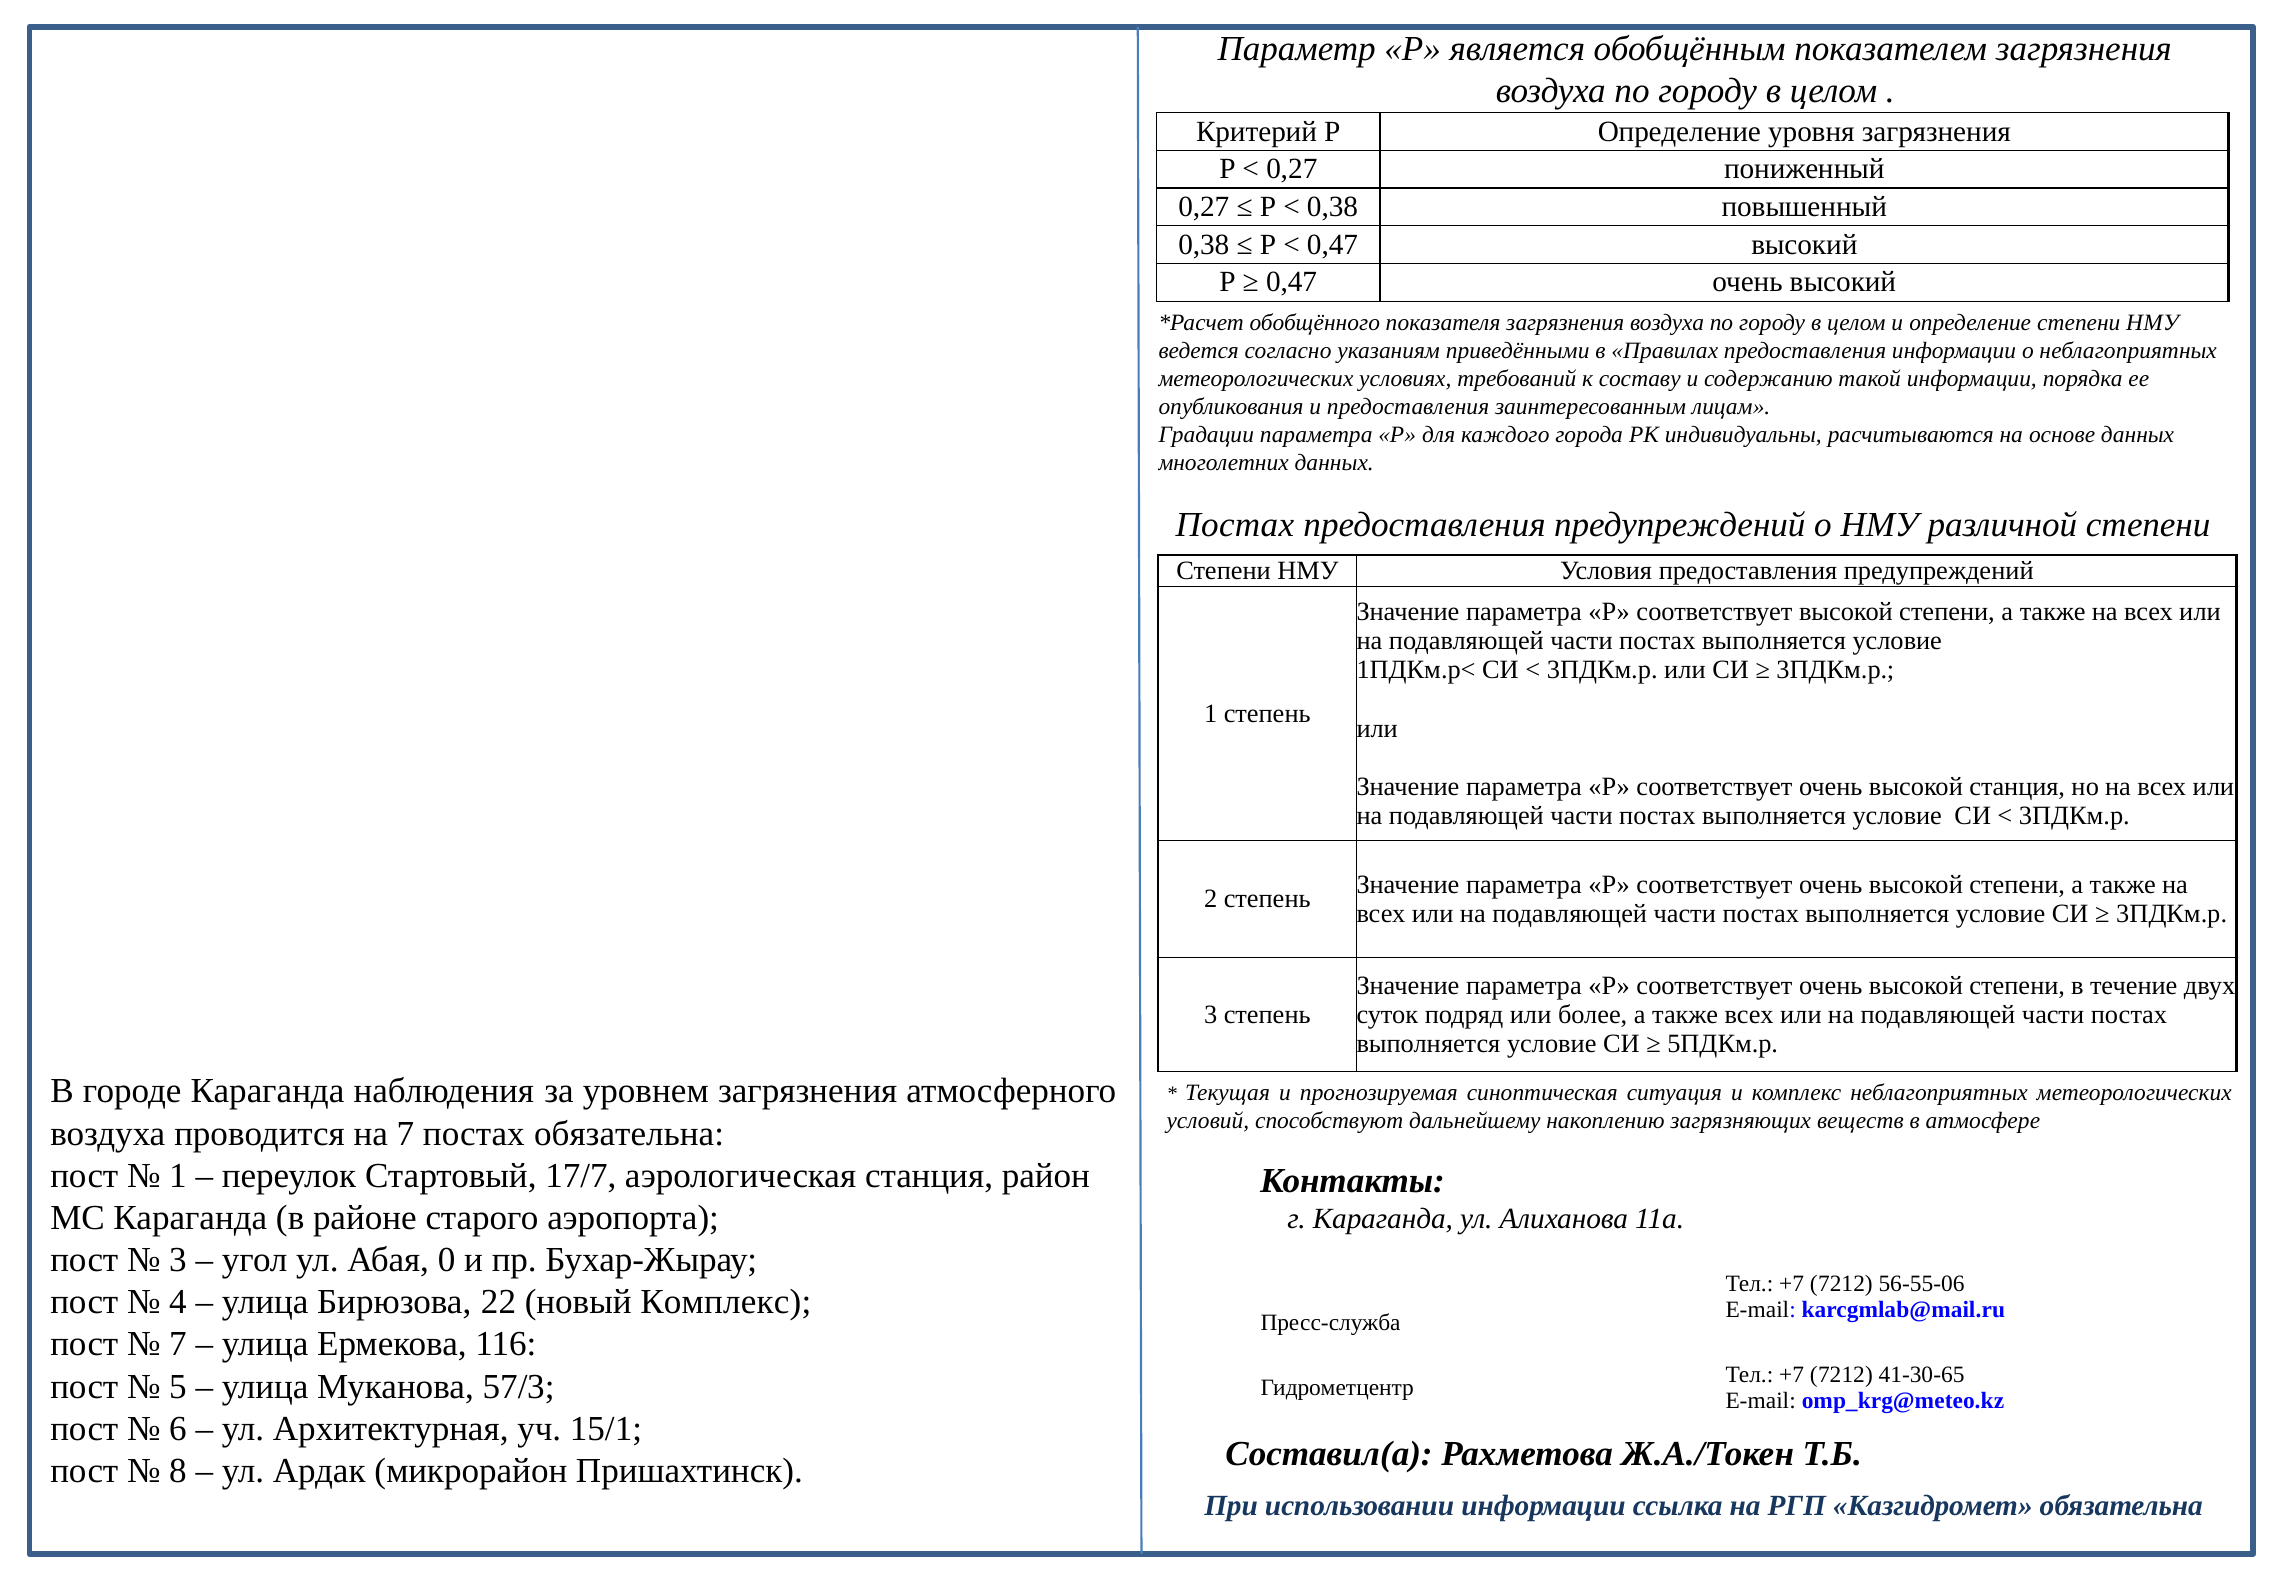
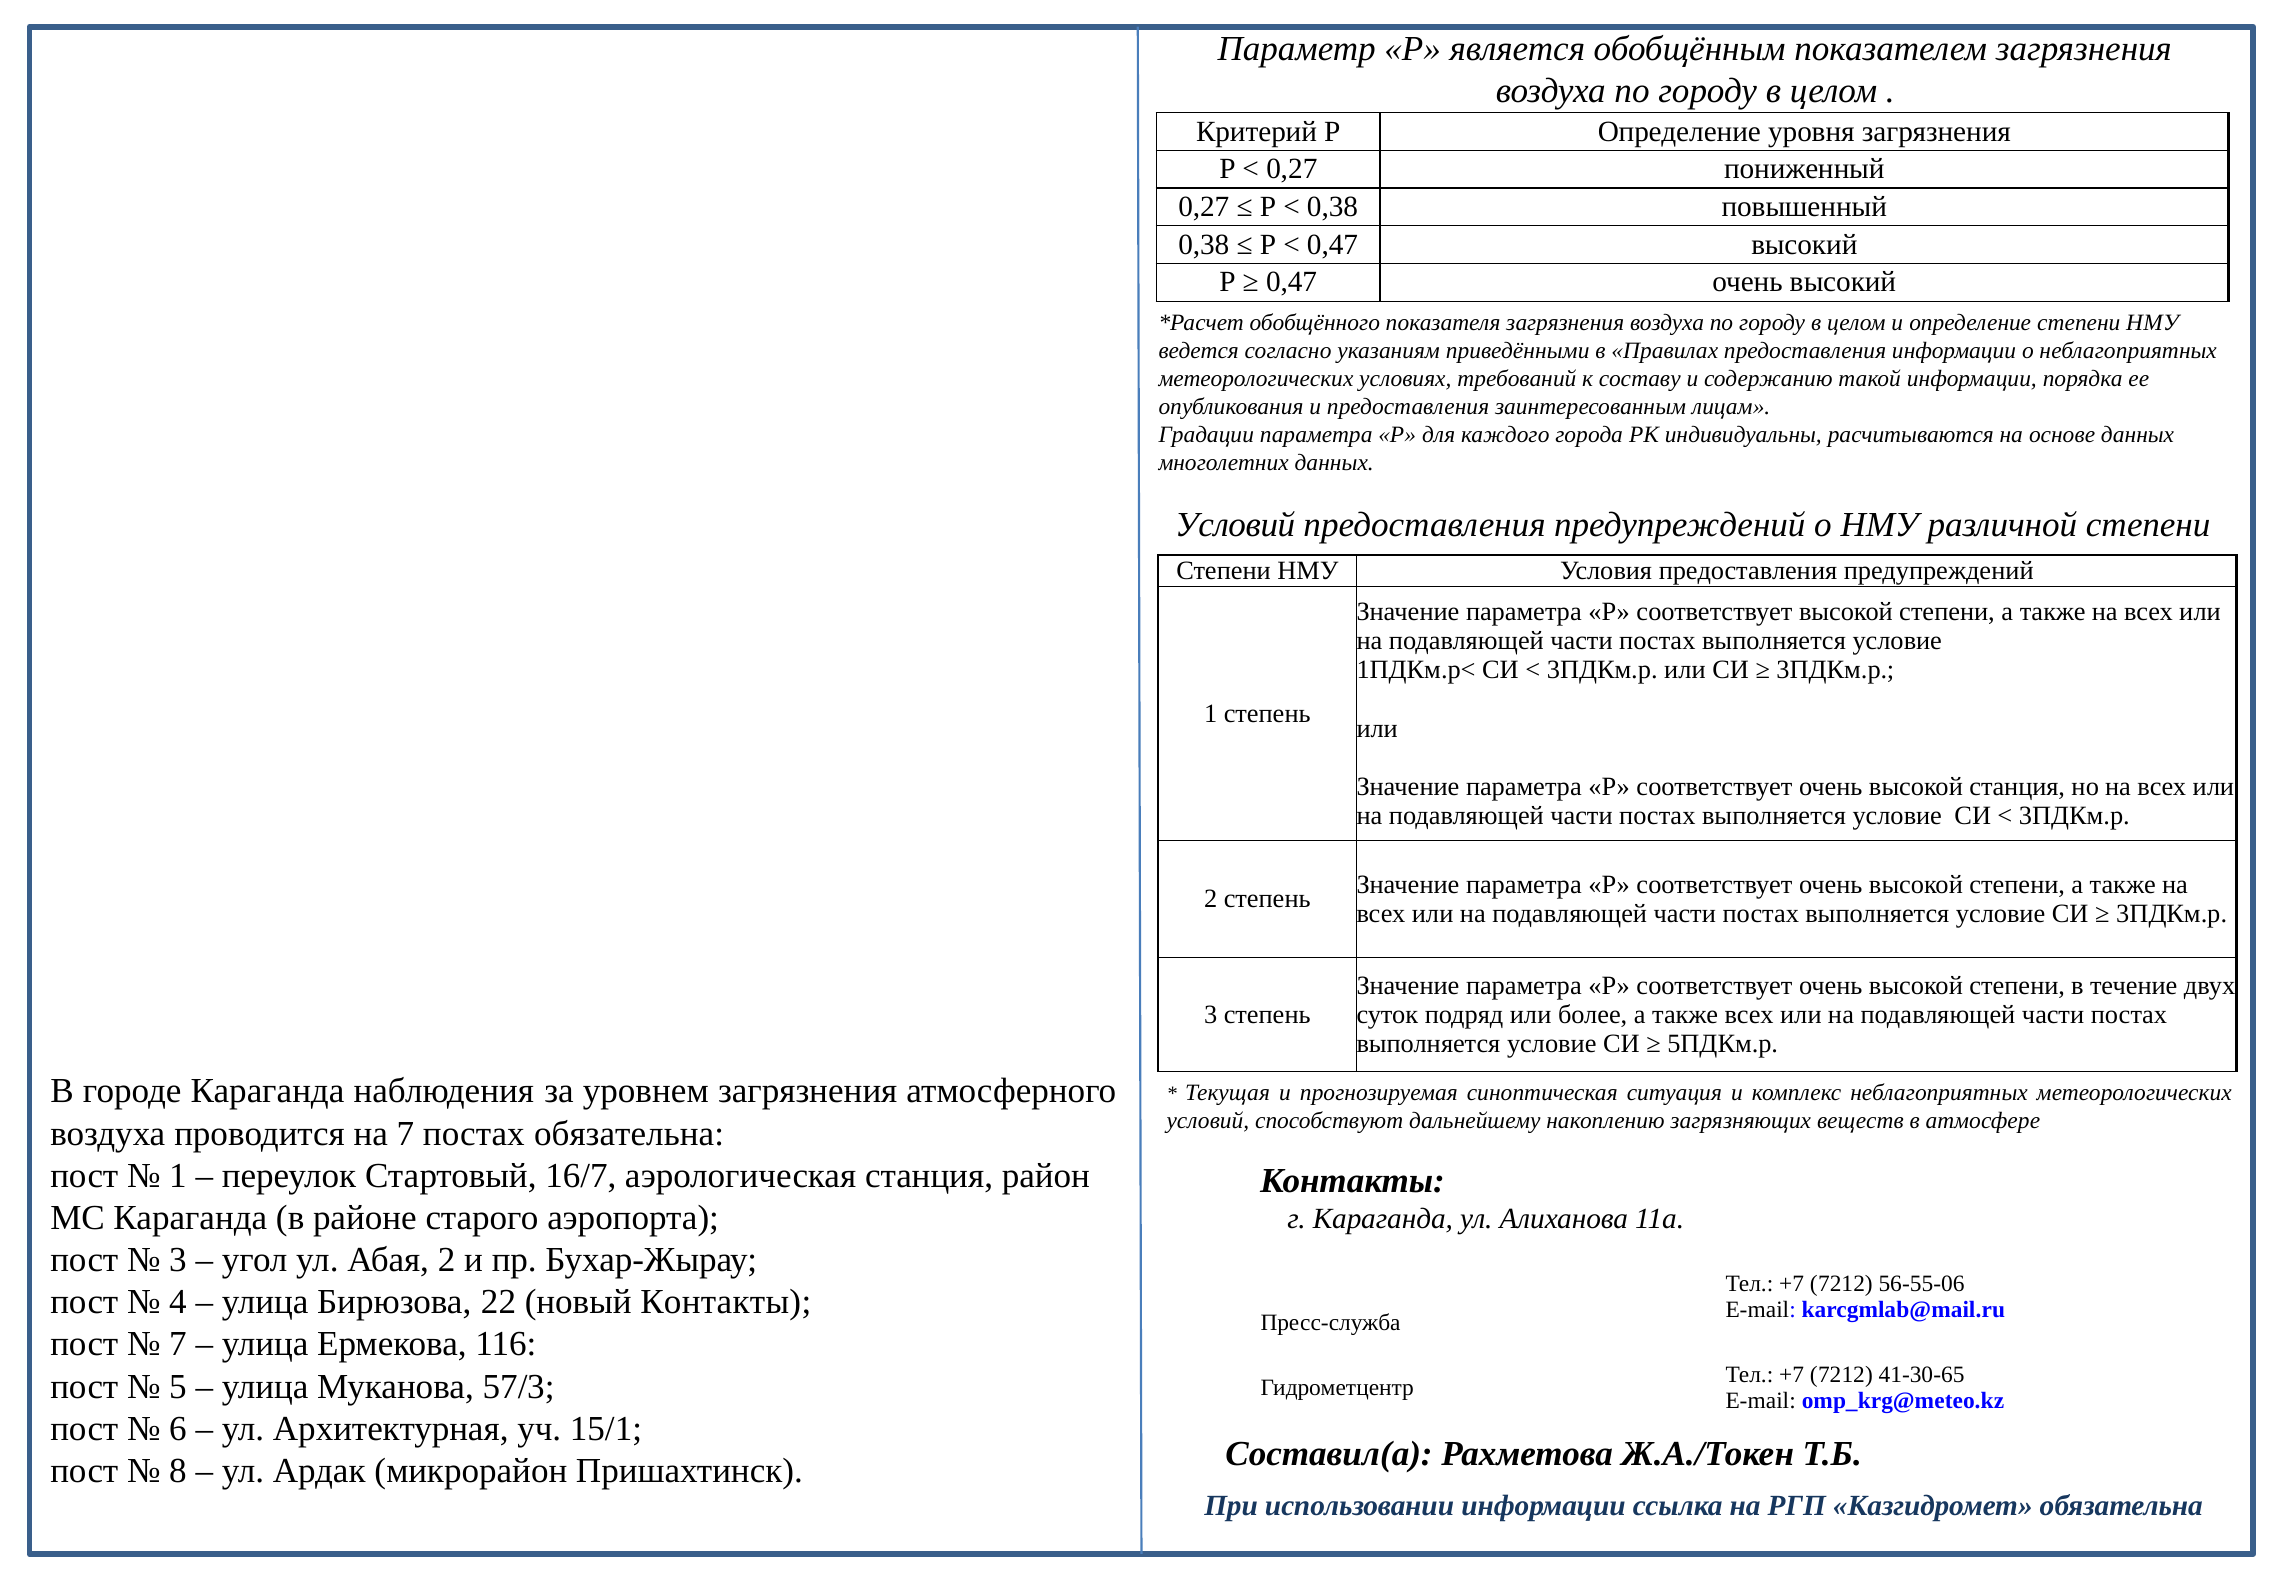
Постах at (1235, 525): Постах -> Условий
17/7: 17/7 -> 16/7
Абая 0: 0 -> 2
новый Комплекс: Комплекс -> Контакты
